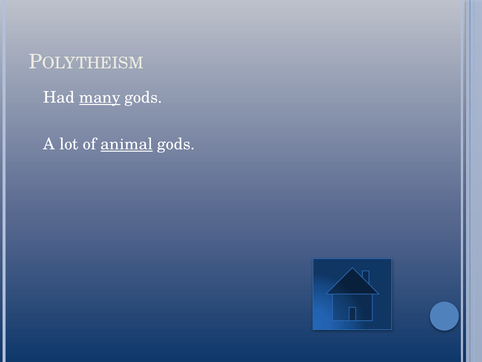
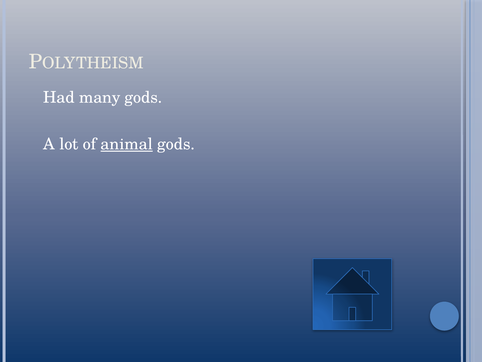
many underline: present -> none
